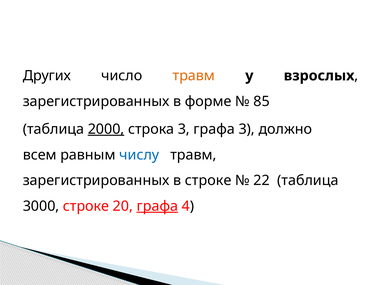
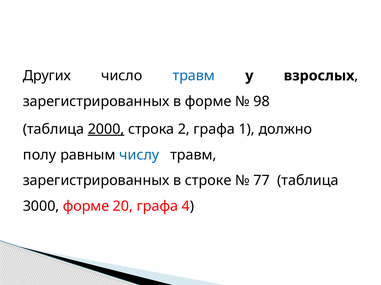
травм at (194, 76) colour: orange -> blue
85: 85 -> 98
строка 3: 3 -> 2
графа 3: 3 -> 1
всем: всем -> полу
22: 22 -> 77
3000 строке: строке -> форме
графа at (157, 207) underline: present -> none
